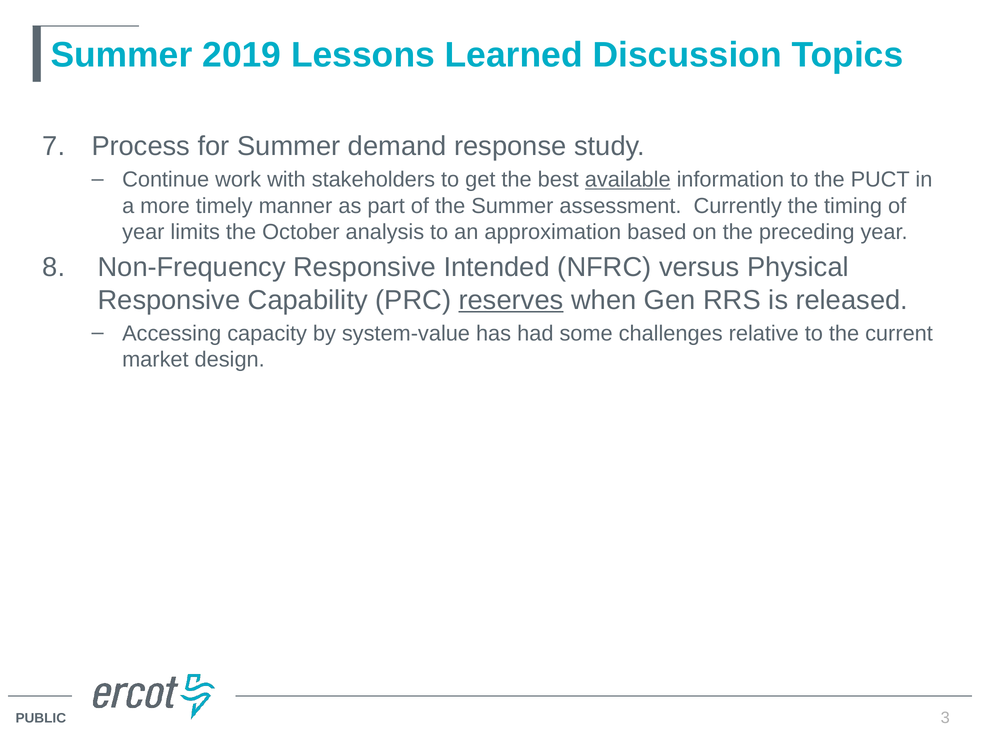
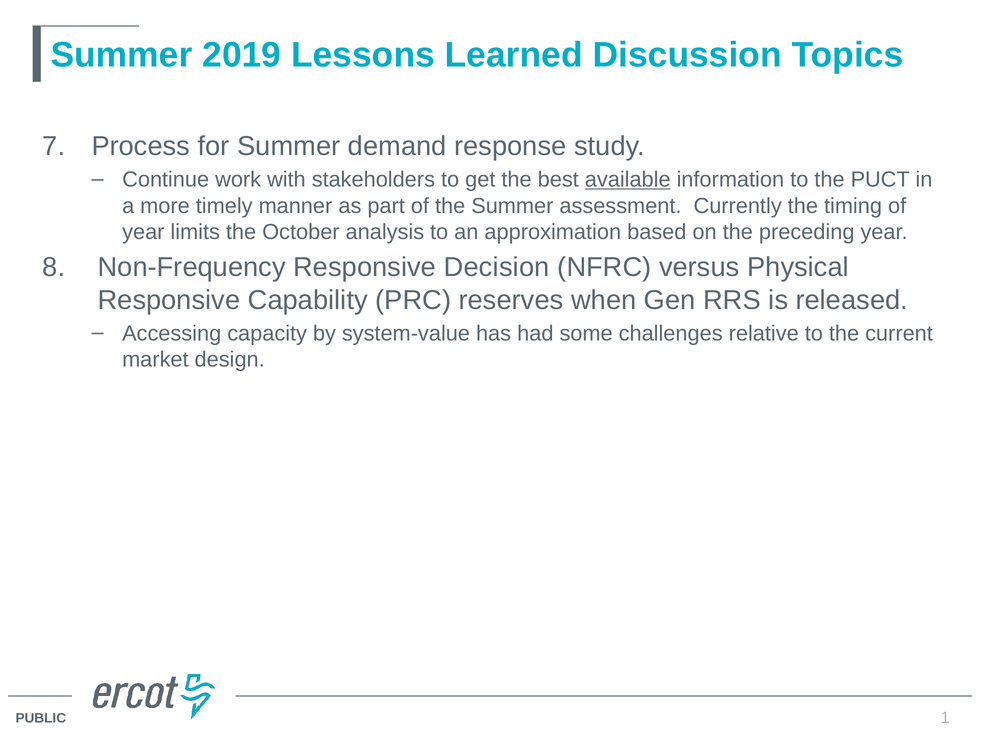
Intended: Intended -> Decision
reserves underline: present -> none
3 at (945, 718): 3 -> 1
